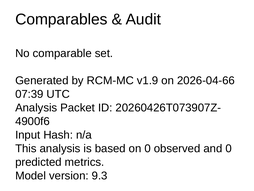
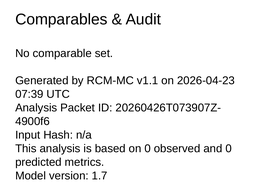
v1.9: v1.9 -> v1.1
2026-04-66: 2026-04-66 -> 2026-04-23
9.3: 9.3 -> 1.7
